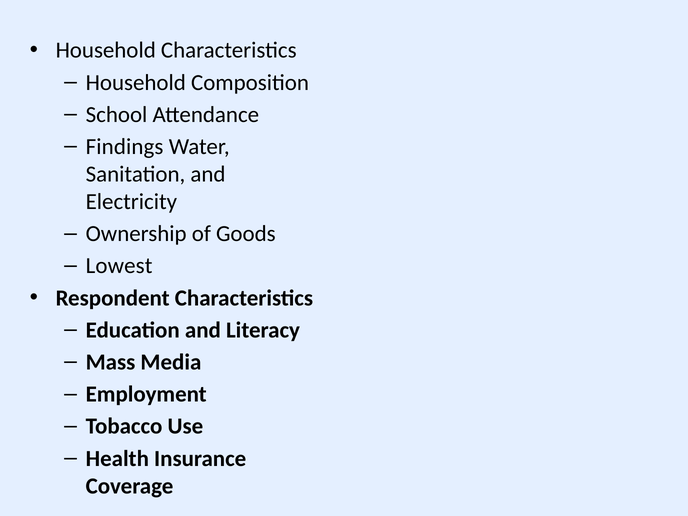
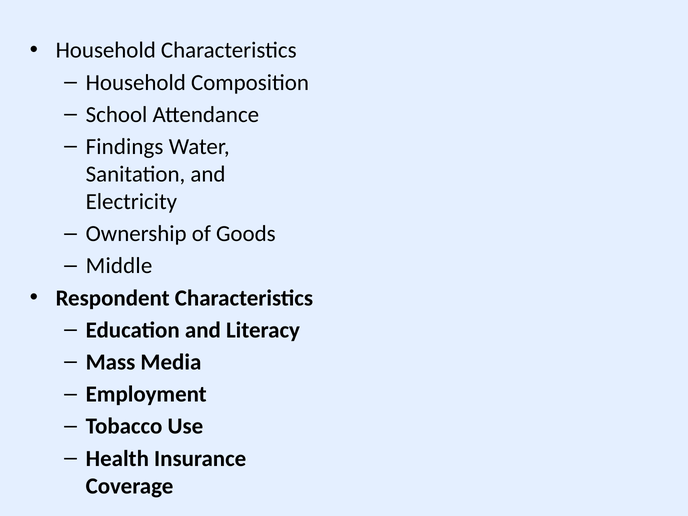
Lowest: Lowest -> Middle
